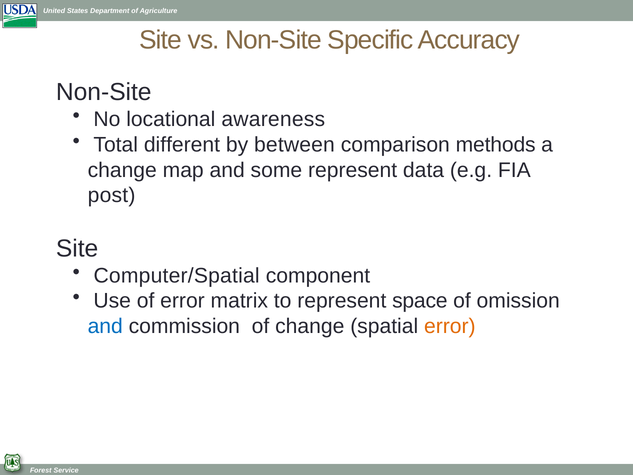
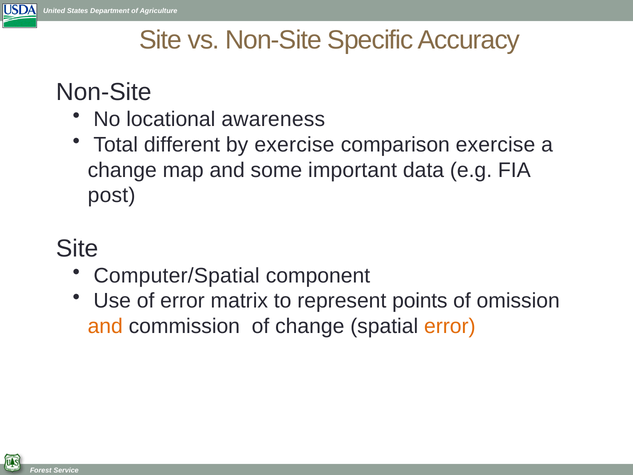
by between: between -> exercise
comparison methods: methods -> exercise
some represent: represent -> important
space: space -> points
and at (105, 326) colour: blue -> orange
